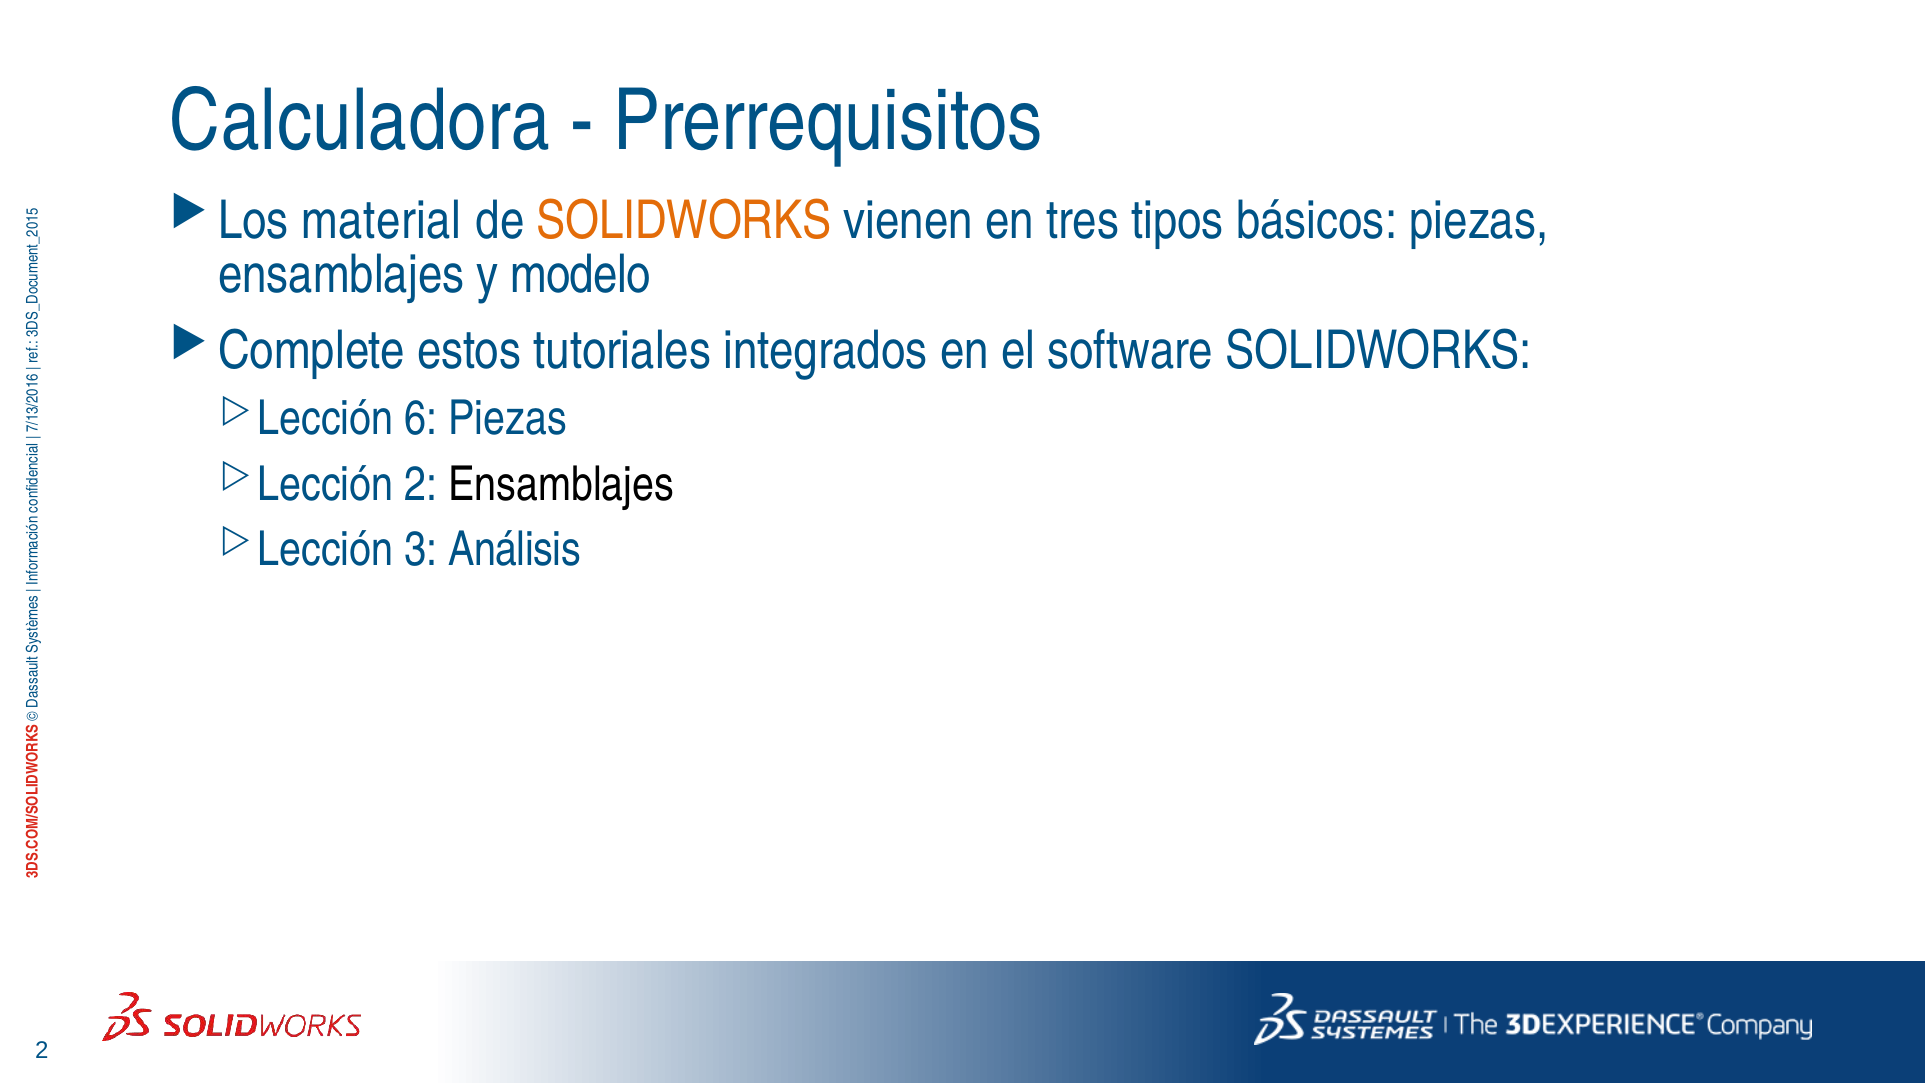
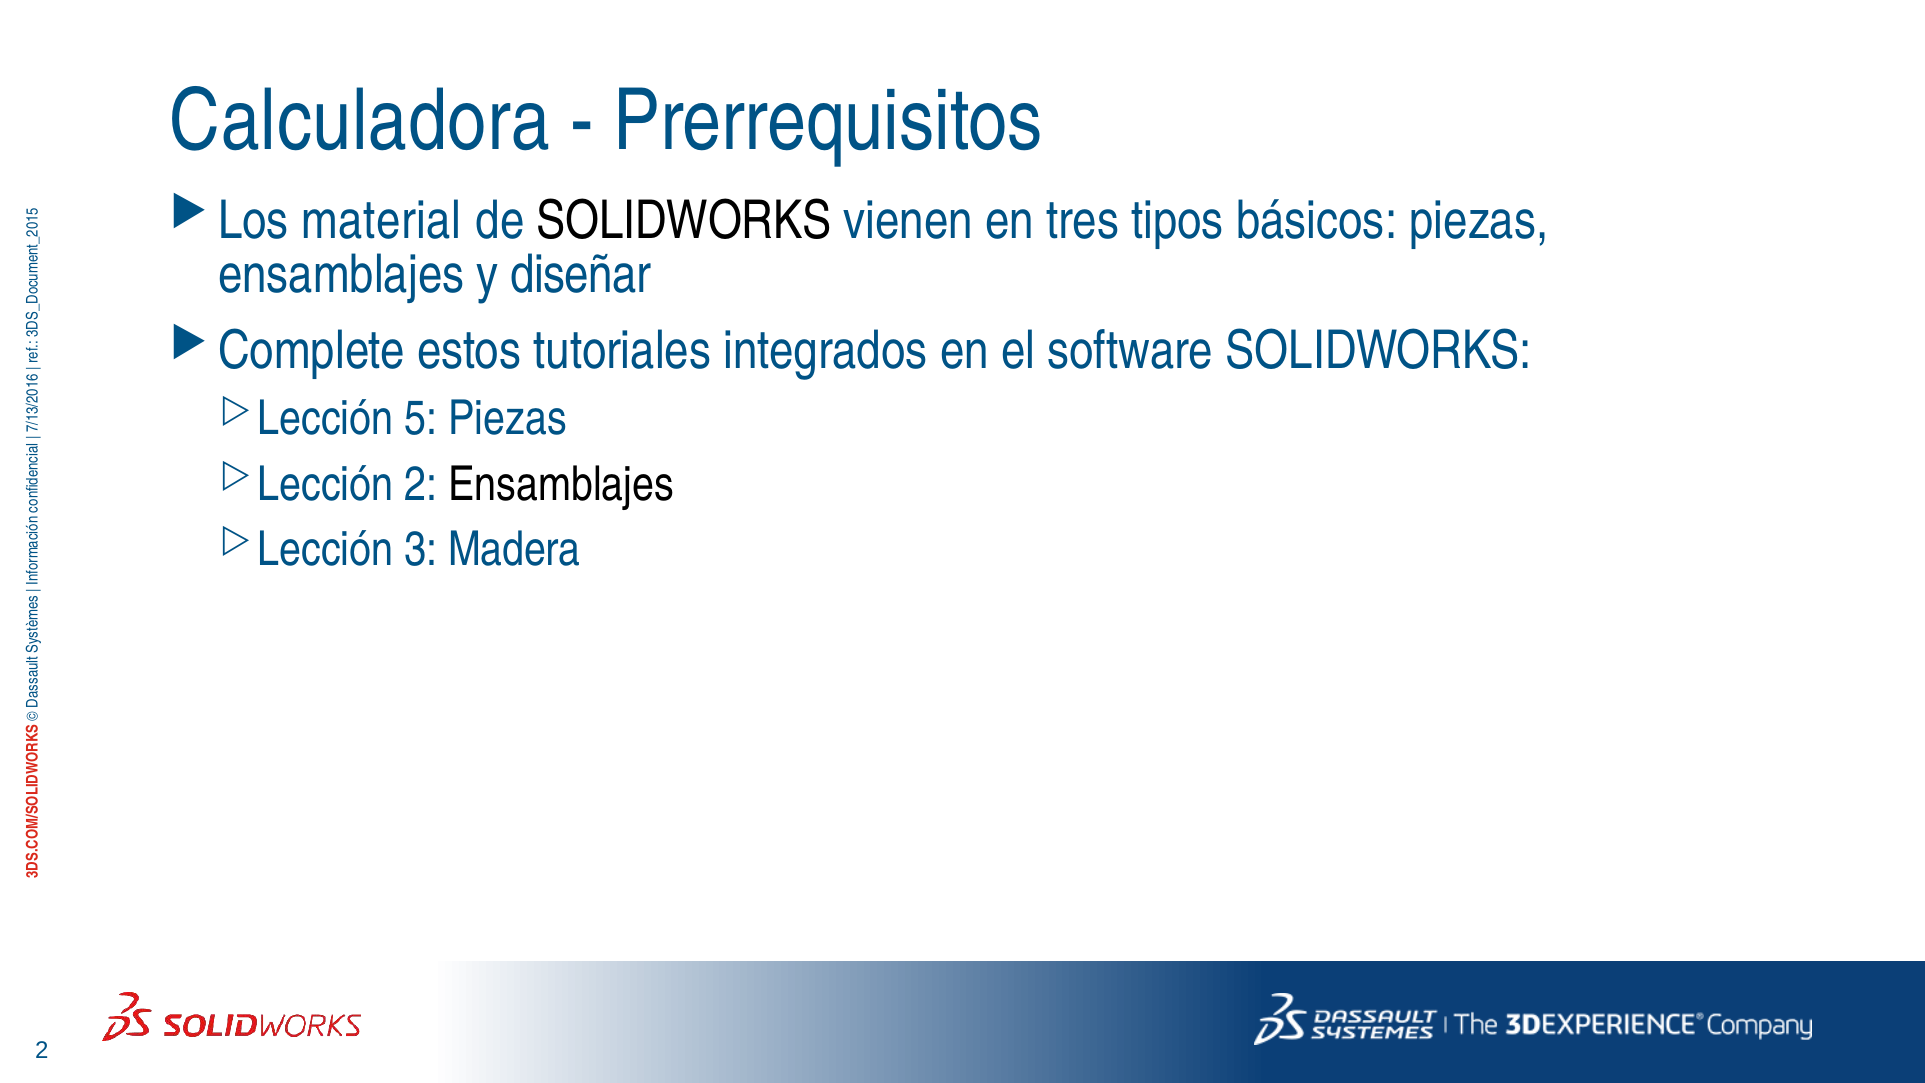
SOLIDWORKS at (684, 220) colour: orange -> black
modelo: modelo -> diseñar
6 at (421, 419): 6 -> 5
Análisis: Análisis -> Madera
